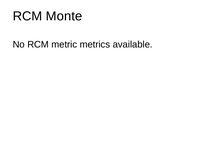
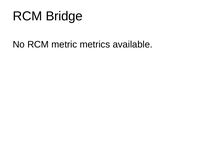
Monte: Monte -> Bridge
